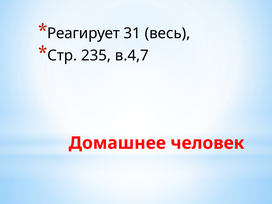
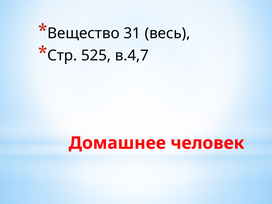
Реагирует: Реагирует -> Вещество
235: 235 -> 525
